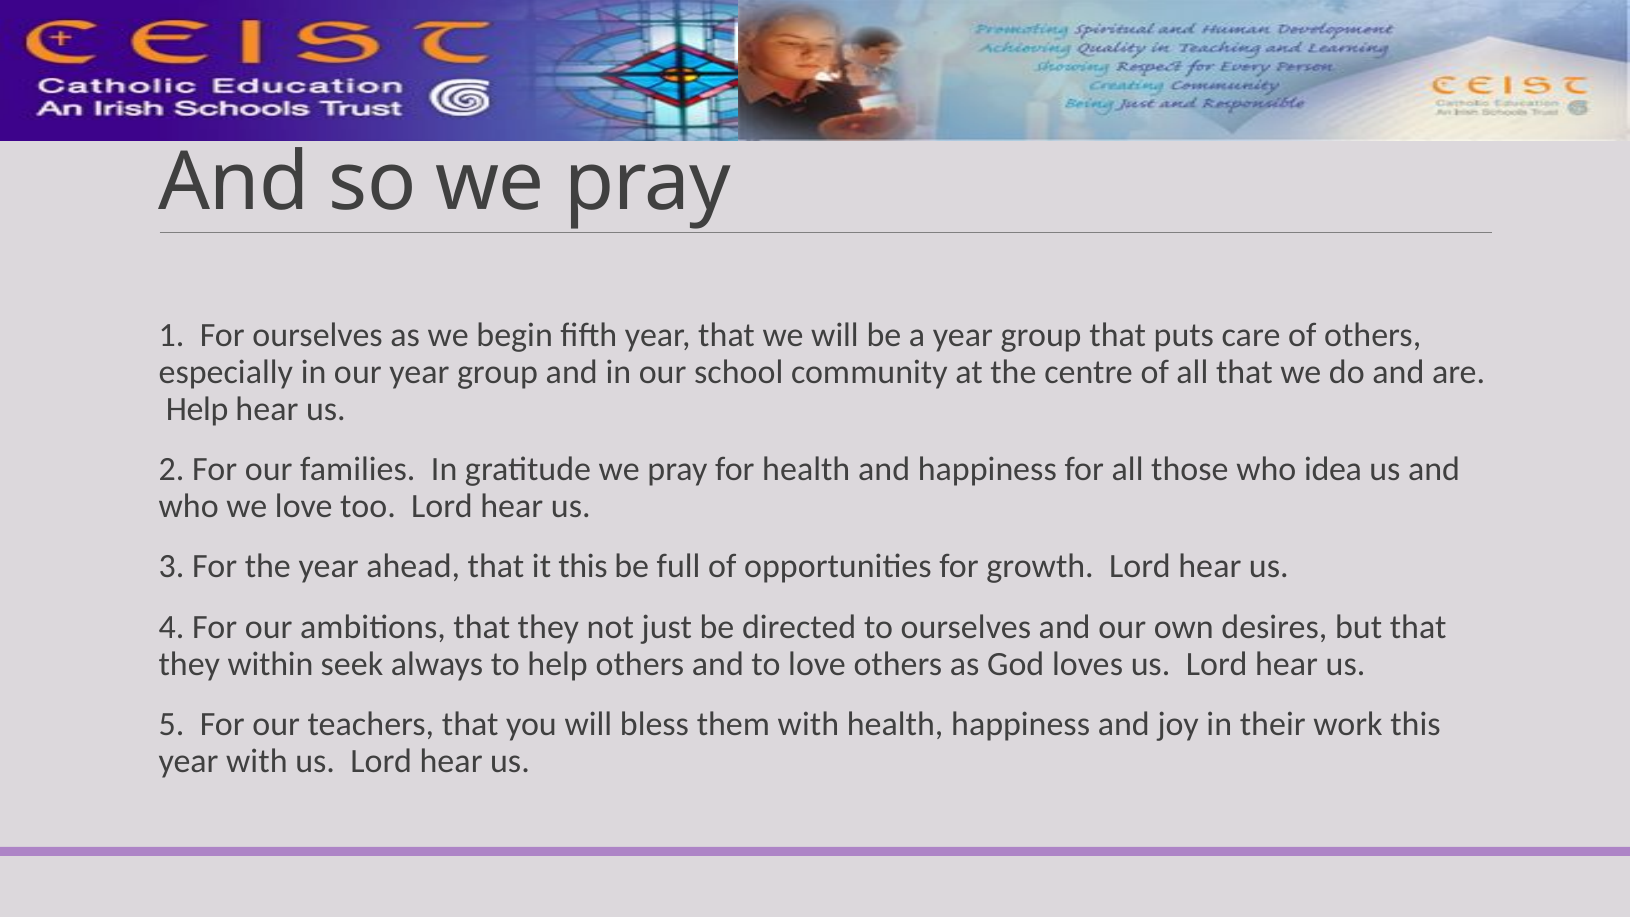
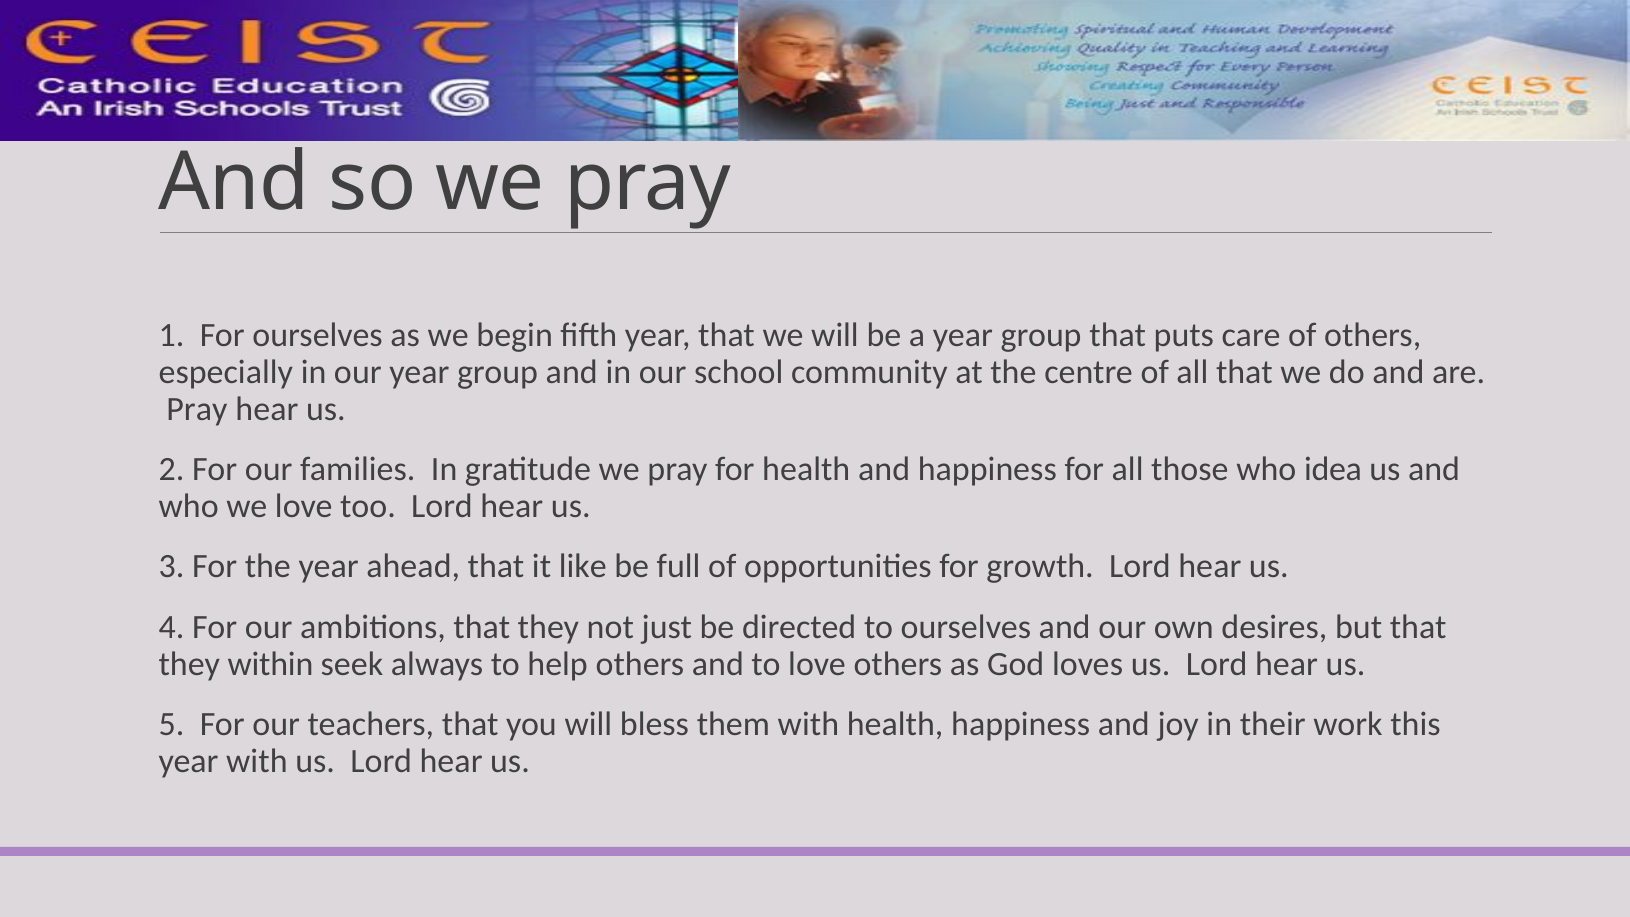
Help at (197, 409): Help -> Pray
it this: this -> like
